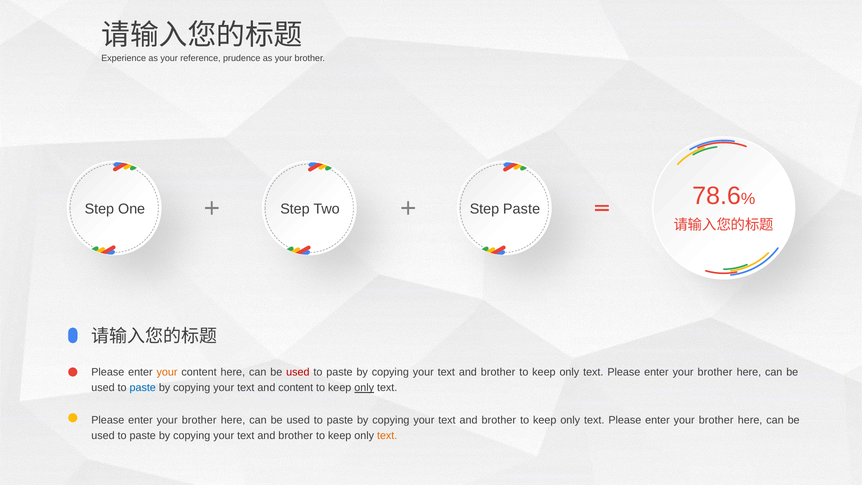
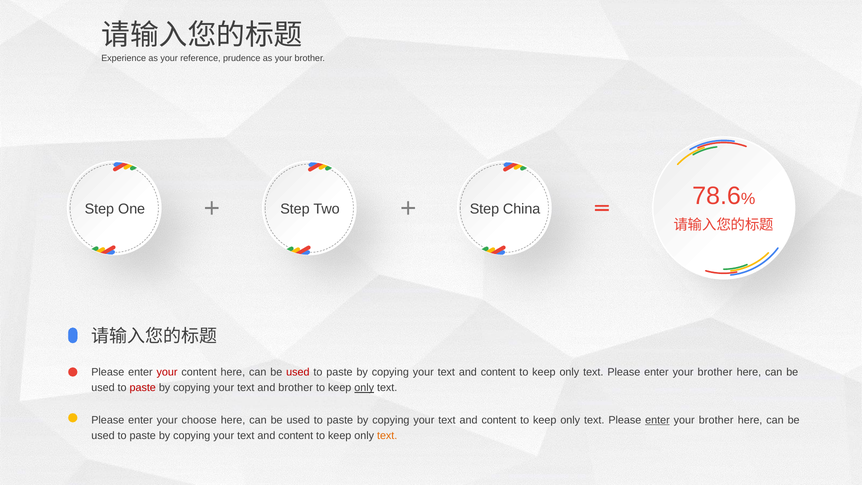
Step Paste: Paste -> China
your at (167, 372) colour: orange -> red
brother at (498, 372): brother -> content
paste at (143, 388) colour: blue -> red
and content: content -> brother
brother at (199, 420): brother -> choose
brother at (499, 420): brother -> content
enter at (657, 420) underline: none -> present
brother at (296, 436): brother -> content
